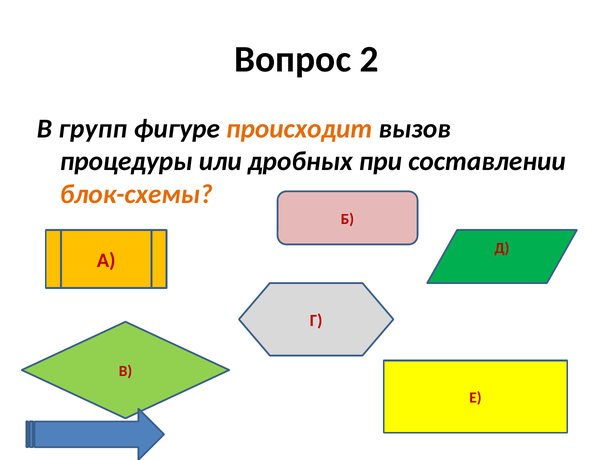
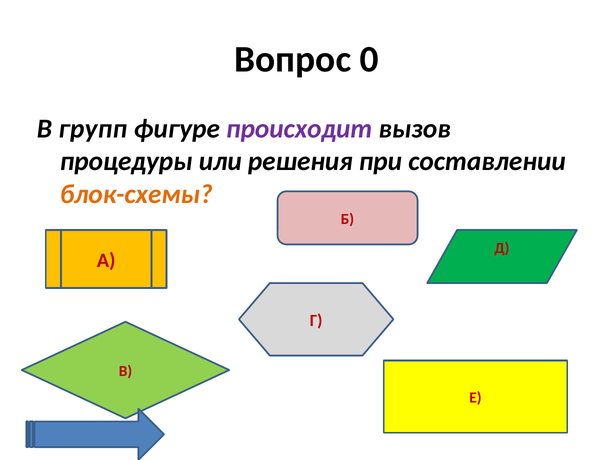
2: 2 -> 0
происходит colour: orange -> purple
дробных: дробных -> решения
